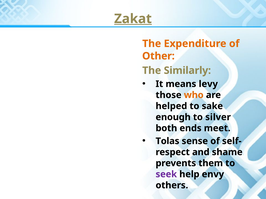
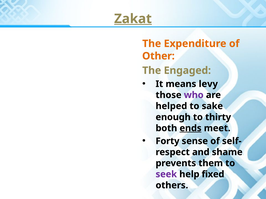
Similarly: Similarly -> Engaged
who colour: orange -> purple
silver: silver -> thirty
ends underline: none -> present
Tolas: Tolas -> Forty
envy: envy -> fixed
